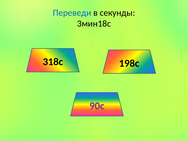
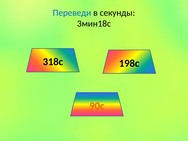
90с colour: purple -> orange
